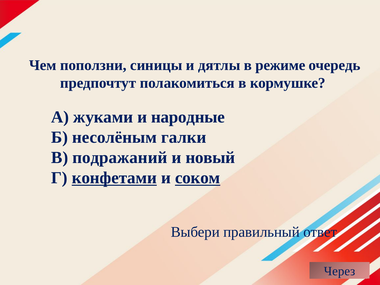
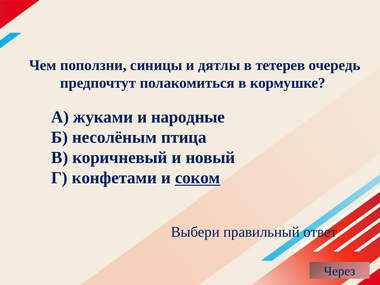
режиме: режиме -> тетерев
галки: галки -> птица
подражаний: подражаний -> коричневый
конфетами underline: present -> none
